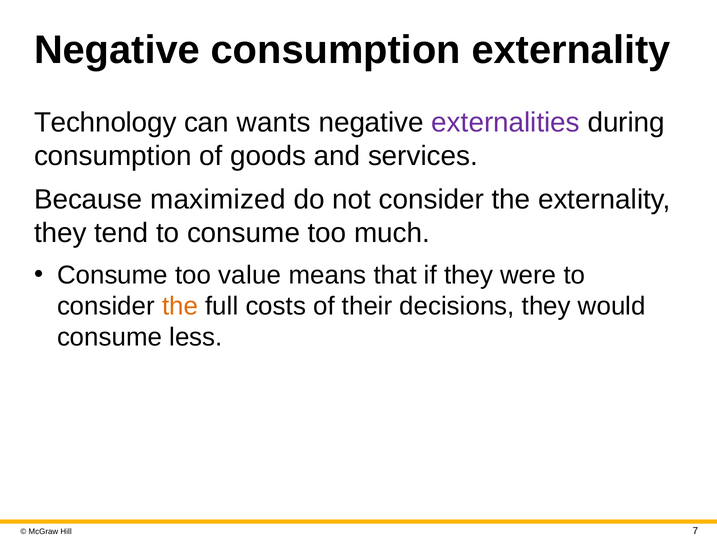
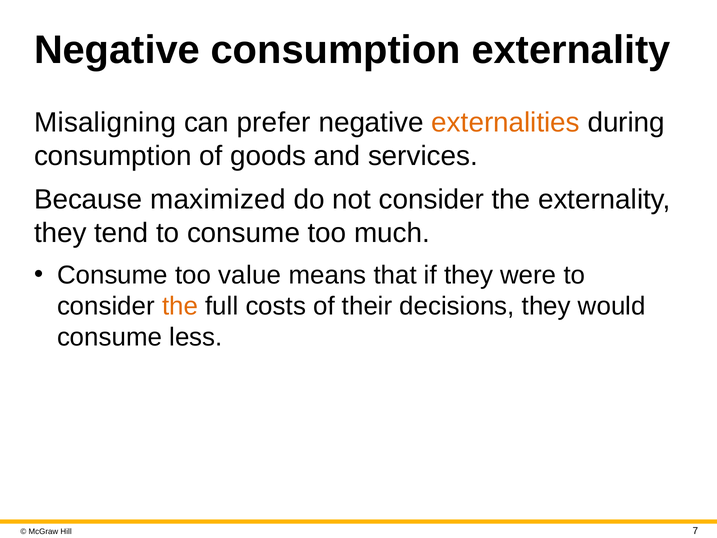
Technology: Technology -> Misaligning
wants: wants -> prefer
externalities colour: purple -> orange
